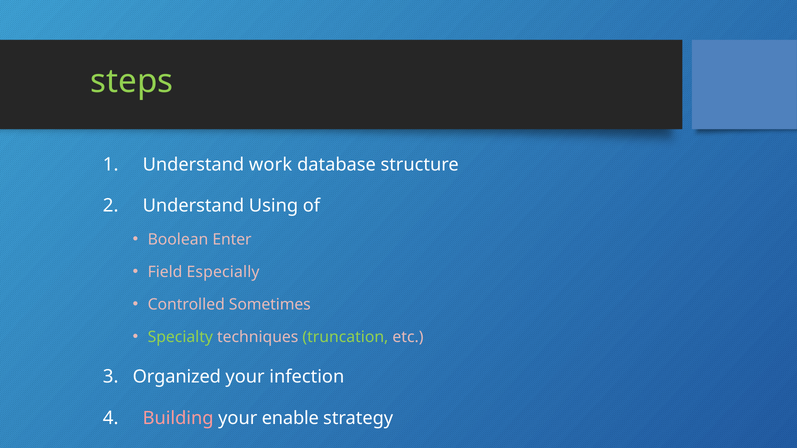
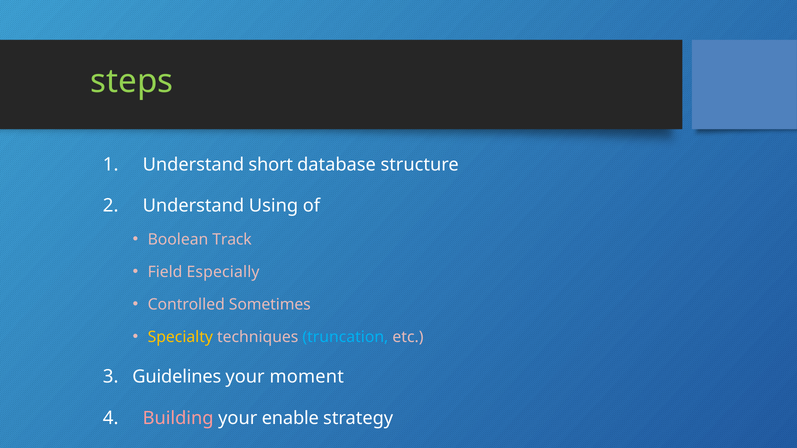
work: work -> short
Enter: Enter -> Track
Specialty colour: light green -> yellow
truncation colour: light green -> light blue
Organized: Organized -> Guidelines
infection: infection -> moment
